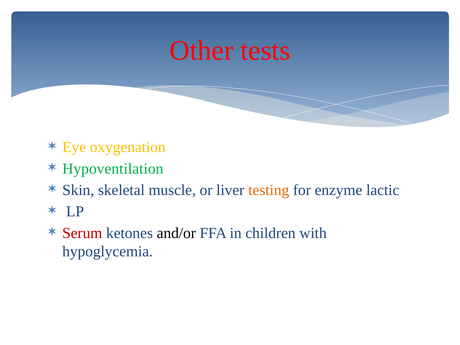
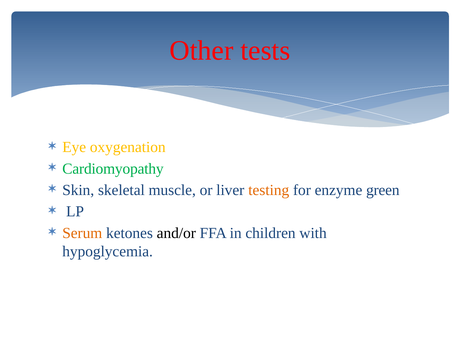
Hypoventilation: Hypoventilation -> Cardiomyopathy
lactic: lactic -> green
Serum colour: red -> orange
